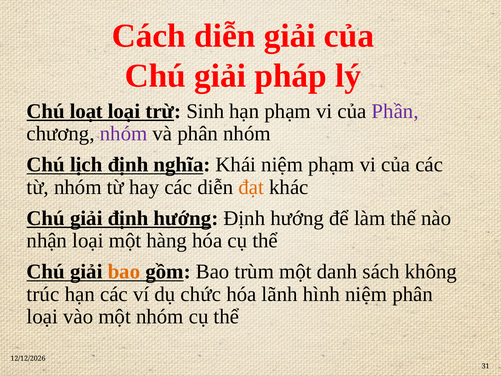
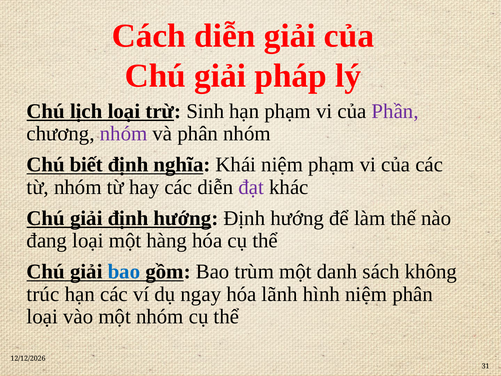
loạt: loạt -> lịch
lịch: lịch -> biết
đạt colour: orange -> purple
nhận: nhận -> đang
bao at (124, 271) colour: orange -> blue
chức: chức -> ngay
